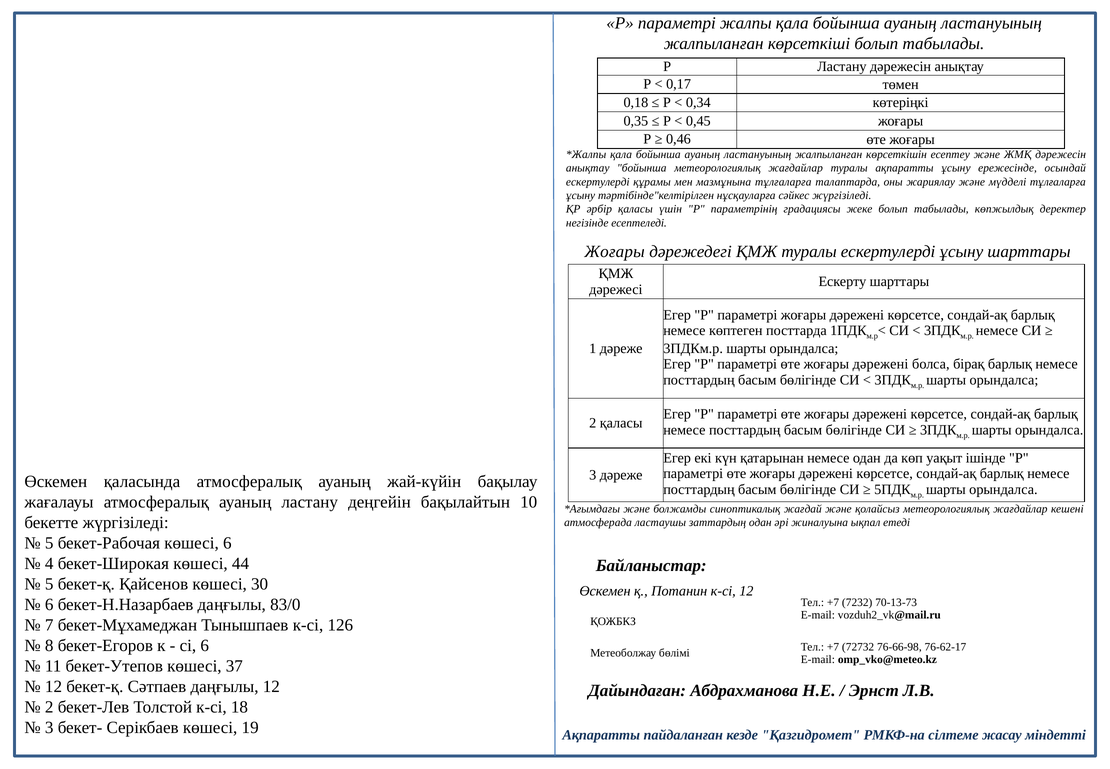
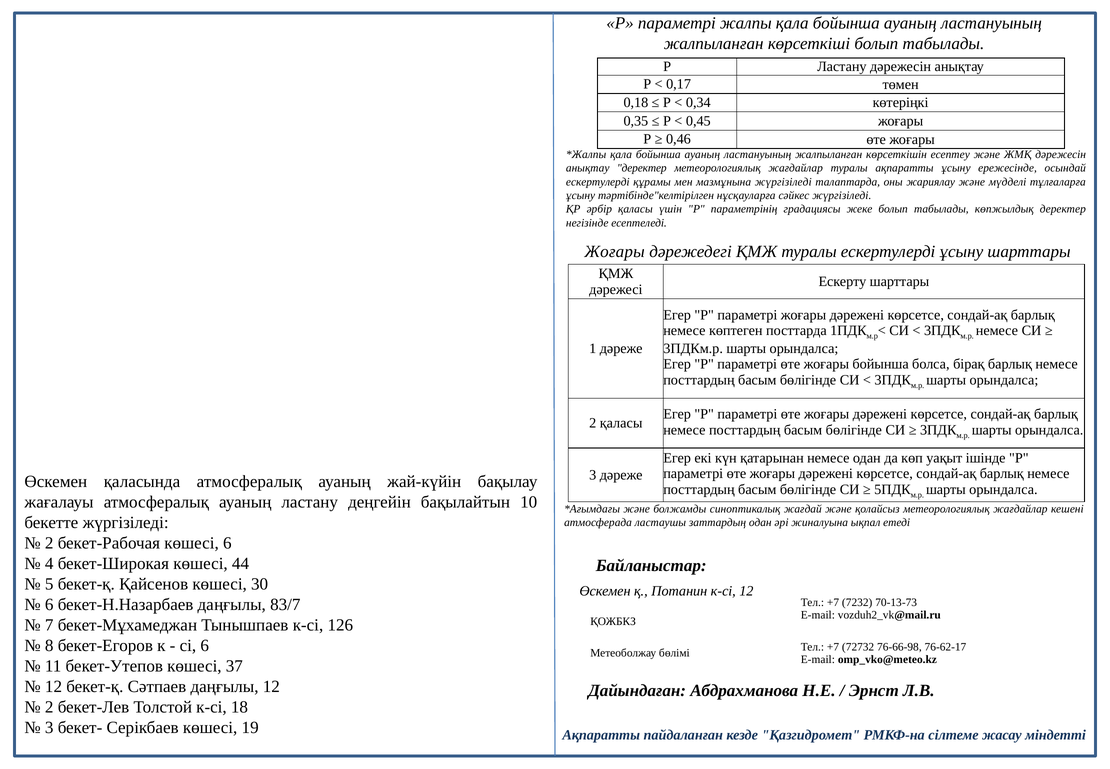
анықтау бойынша: бойынша -> деректер
мазмұнына тұлғаларға: тұлғаларға -> жүргізіледі
дәрежені at (881, 364): дәрежені -> бойынша
5 at (49, 543): 5 -> 2
83/0: 83/0 -> 83/7
